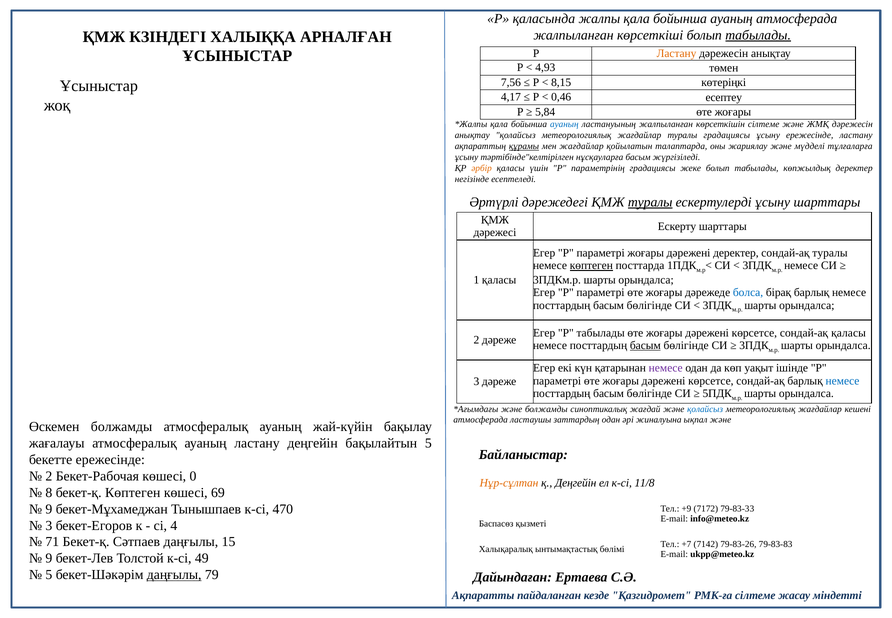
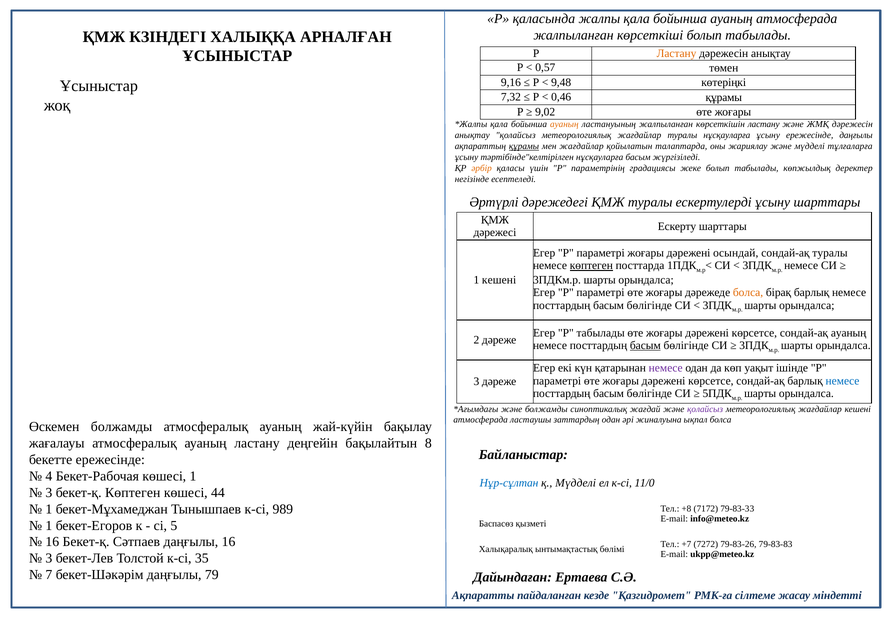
табылады at (758, 35) underline: present -> none
4,93: 4,93 -> 0,57
7,56: 7,56 -> 9,16
8,15: 8,15 -> 9,48
4,17: 4,17 -> 7,32
0,46 есептеу: есептеу -> құрамы
5,84: 5,84 -> 9,02
ауаның at (564, 124) colour: blue -> orange
көрсеткішін сілтеме: сілтеме -> ластану
туралы градациясы: градациясы -> нұсқауларға
ережесінде ластану: ластану -> даңғылы
туралы at (650, 202) underline: present -> none
дәрежені деректер: деректер -> осындай
1 қаласы: қаласы -> кешені
болса at (748, 292) colour: blue -> orange
сондай-ақ қаласы: қаласы -> ауаның
қолайсыз at (705, 409) colour: blue -> purple
ықпал және: және -> болса
бақылайтын 5: 5 -> 8
2 at (49, 476): 2 -> 4
көшесі 0: 0 -> 1
Нұр-сұлтан colour: orange -> blue
қ Деңгейін: Деңгейін -> Мүдделі
11/8: 11/8 -> 11/0
8 at (49, 492): 8 -> 3
69: 69 -> 44
9 at (49, 509): 9 -> 1
470: 470 -> 989
+9: +9 -> +8
3 at (49, 525): 3 -> 1
4: 4 -> 5
71 at (52, 542): 71 -> 16
даңғылы 15: 15 -> 16
7142: 7142 -> 7272
9 at (49, 558): 9 -> 3
49: 49 -> 35
5 at (49, 574): 5 -> 7
даңғылы at (174, 574) underline: present -> none
